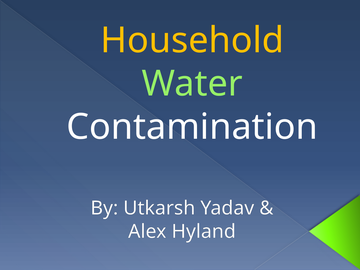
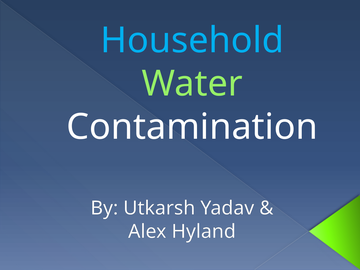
Household colour: yellow -> light blue
